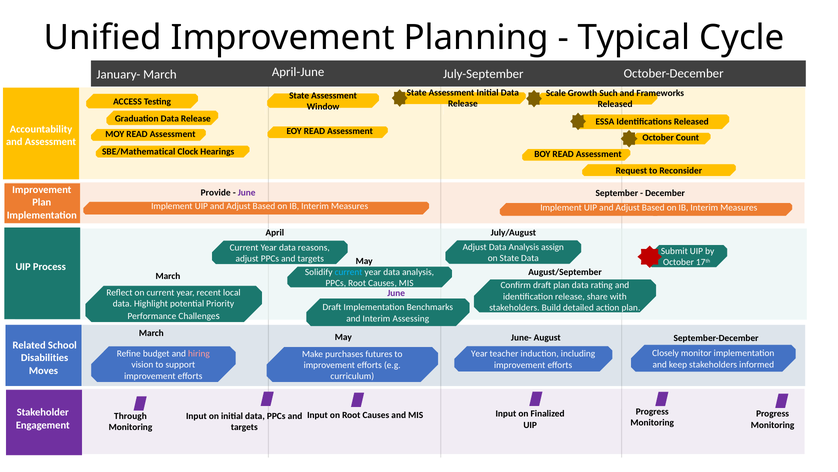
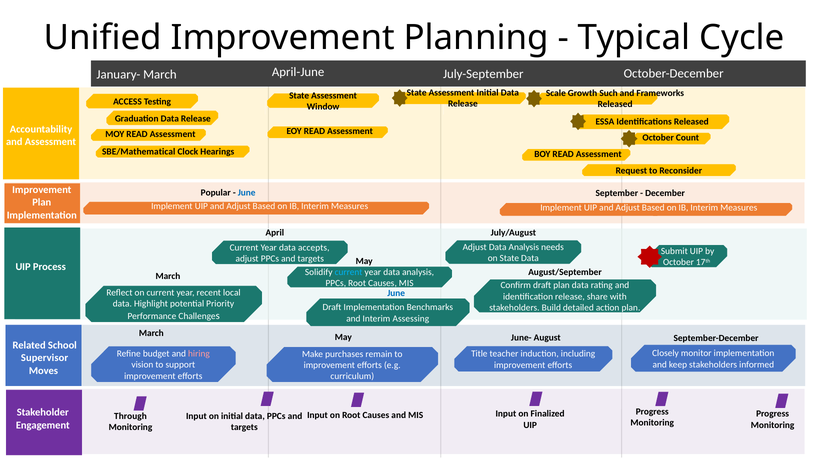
Provide: Provide -> Popular
June at (247, 192) colour: purple -> blue
assign: assign -> needs
reasons: reasons -> accepts
June at (396, 293) colour: purple -> blue
futures: futures -> remain
Year at (479, 353): Year -> Title
Disabilities: Disabilities -> Supervisor
